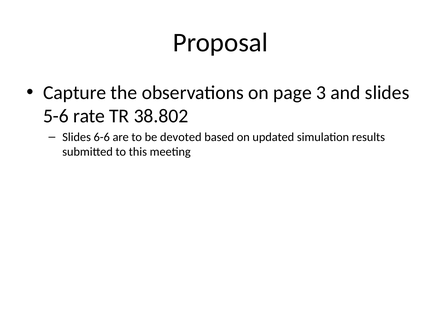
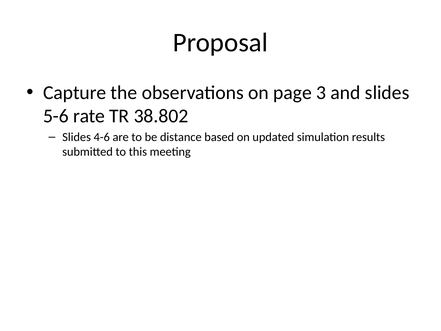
6-6: 6-6 -> 4-6
devoted: devoted -> distance
